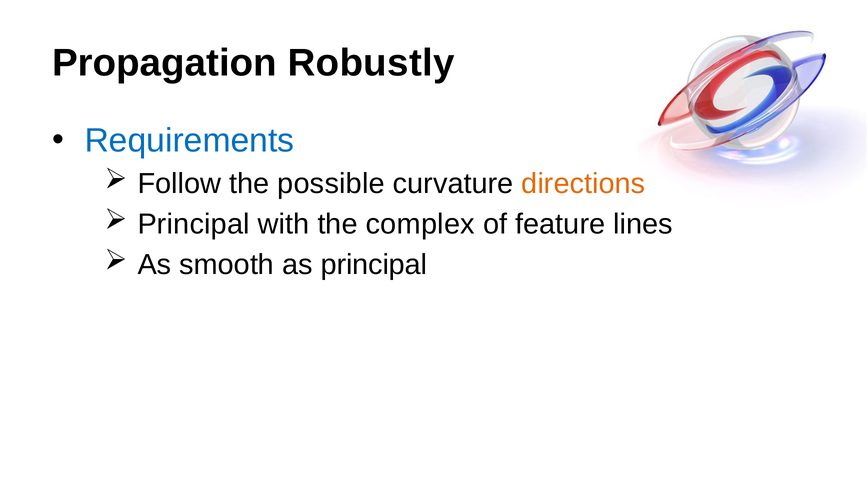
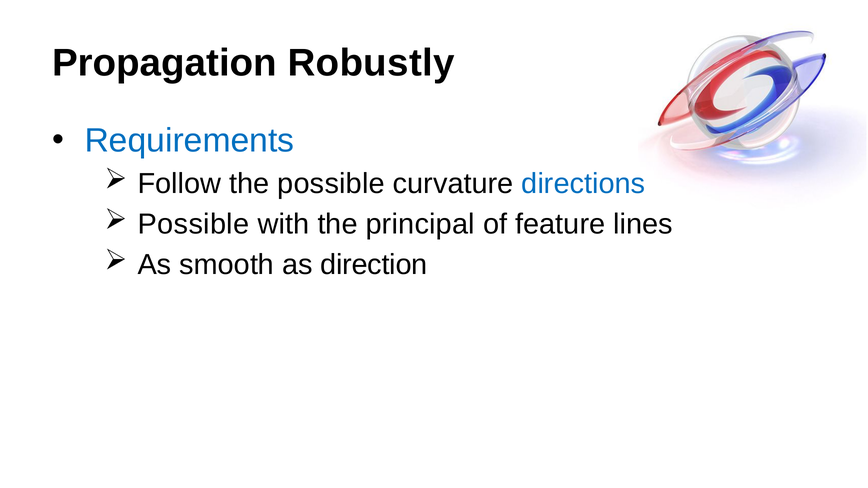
directions colour: orange -> blue
Principal at (194, 224): Principal -> Possible
complex: complex -> principal
as principal: principal -> direction
